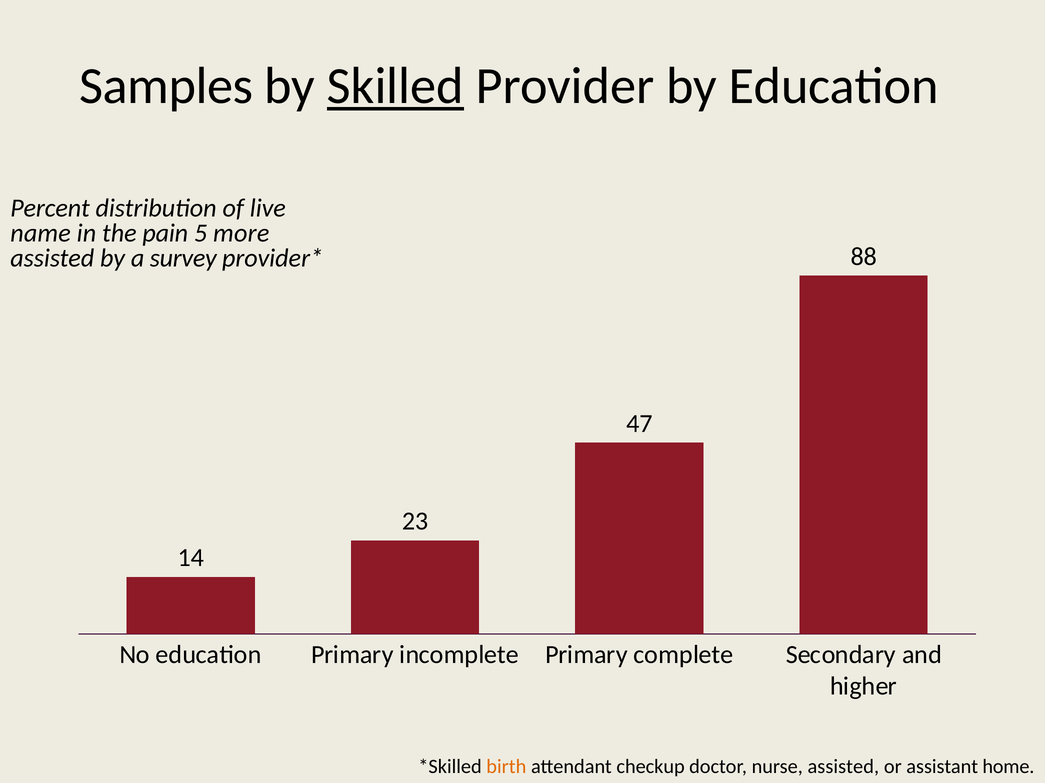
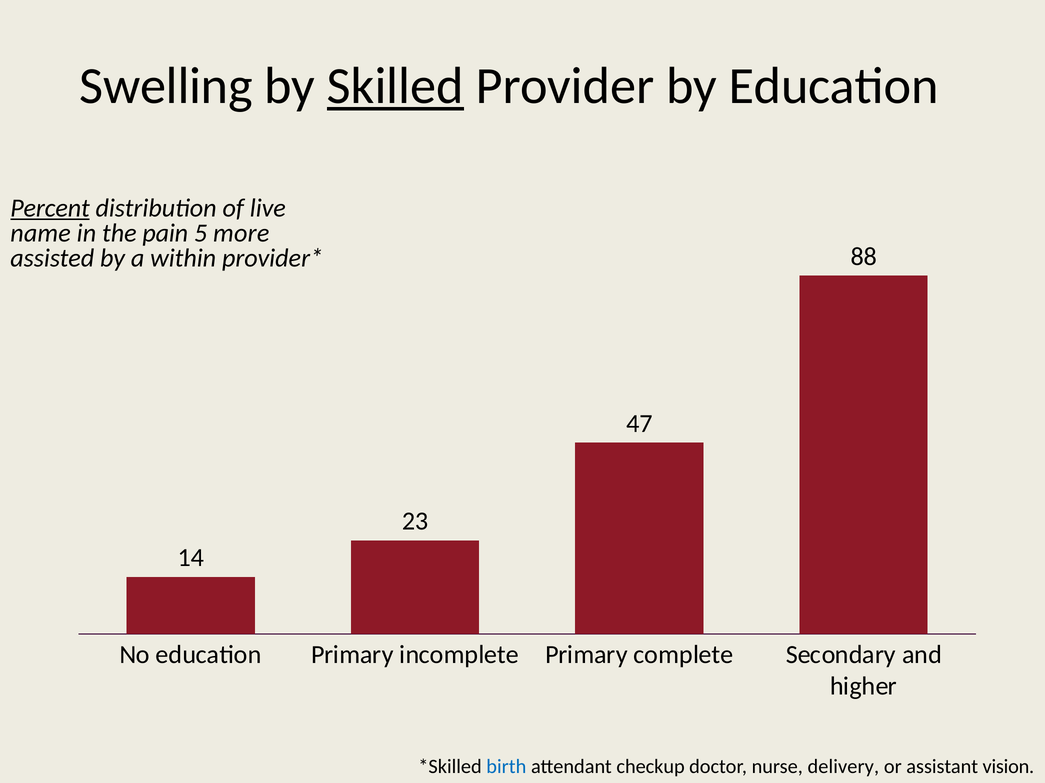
Samples: Samples -> Swelling
Percent underline: none -> present
survey: survey -> within
birth colour: orange -> blue
nurse assisted: assisted -> delivery
home: home -> vision
